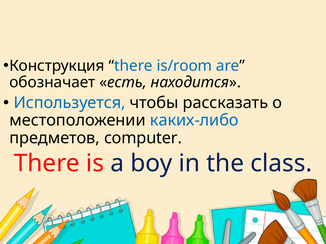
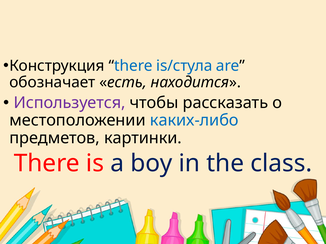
is/room: is/room -> is/стула
Используется colour: blue -> purple
computer: computer -> картинки
